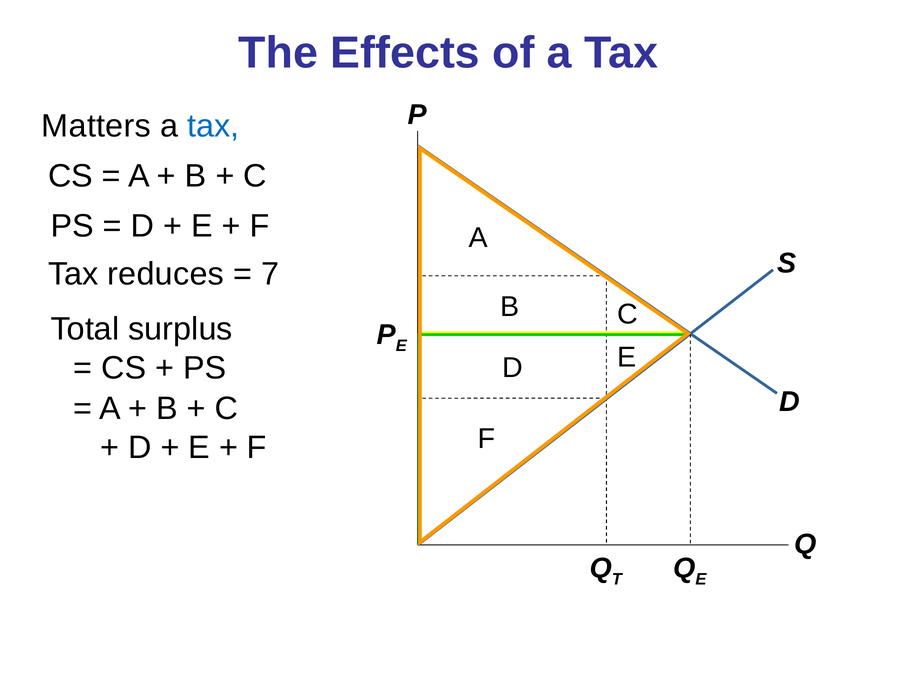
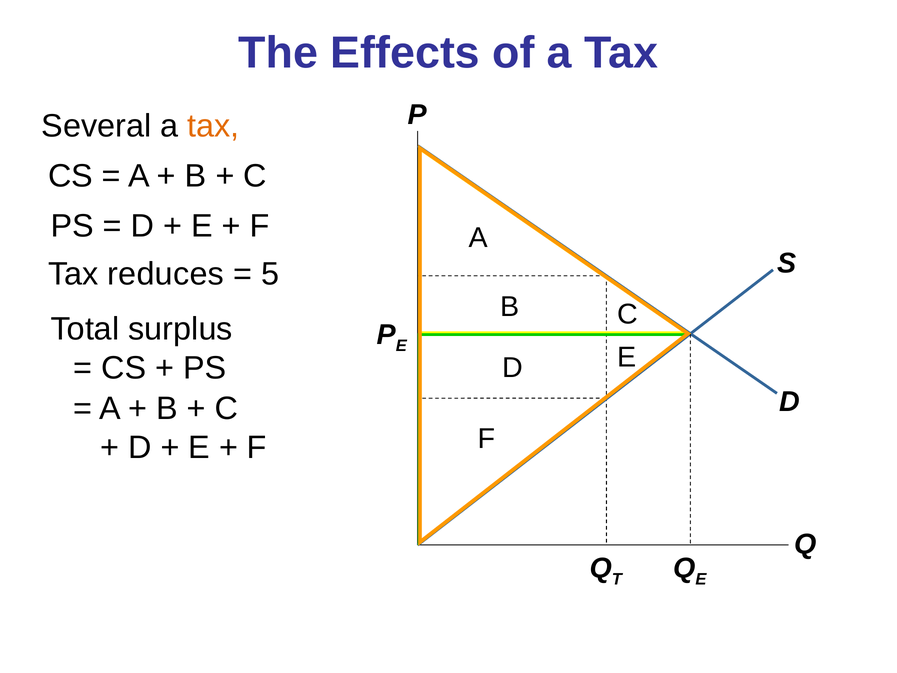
Matters: Matters -> Several
tax at (213, 126) colour: blue -> orange
7: 7 -> 5
